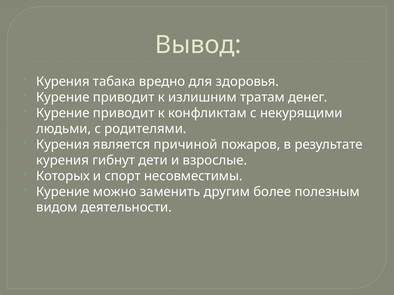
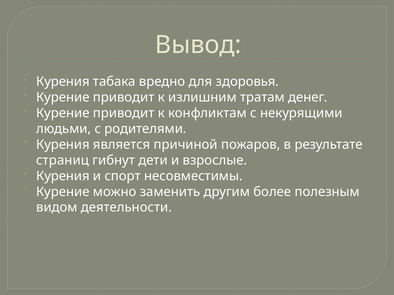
курения at (63, 160): курения -> страниц
Которых at (63, 176): Которых -> Курения
